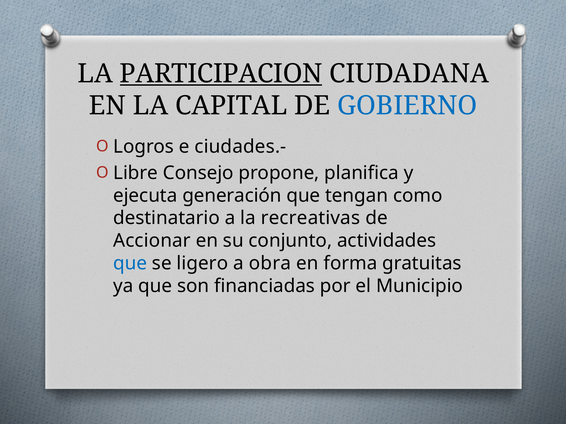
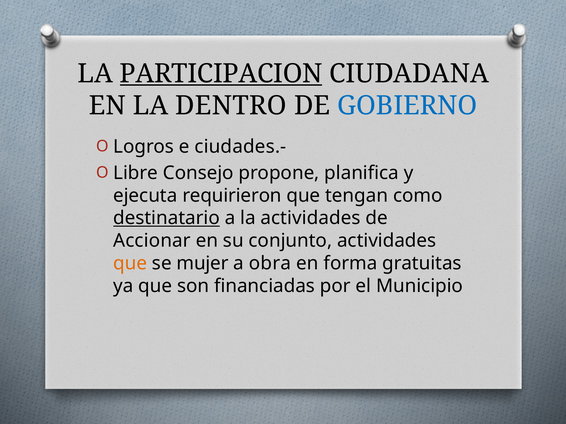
CAPITAL: CAPITAL -> DENTRO
generación: generación -> requirieron
destinatario underline: none -> present
la recreativas: recreativas -> actividades
que at (130, 264) colour: blue -> orange
ligero: ligero -> mujer
